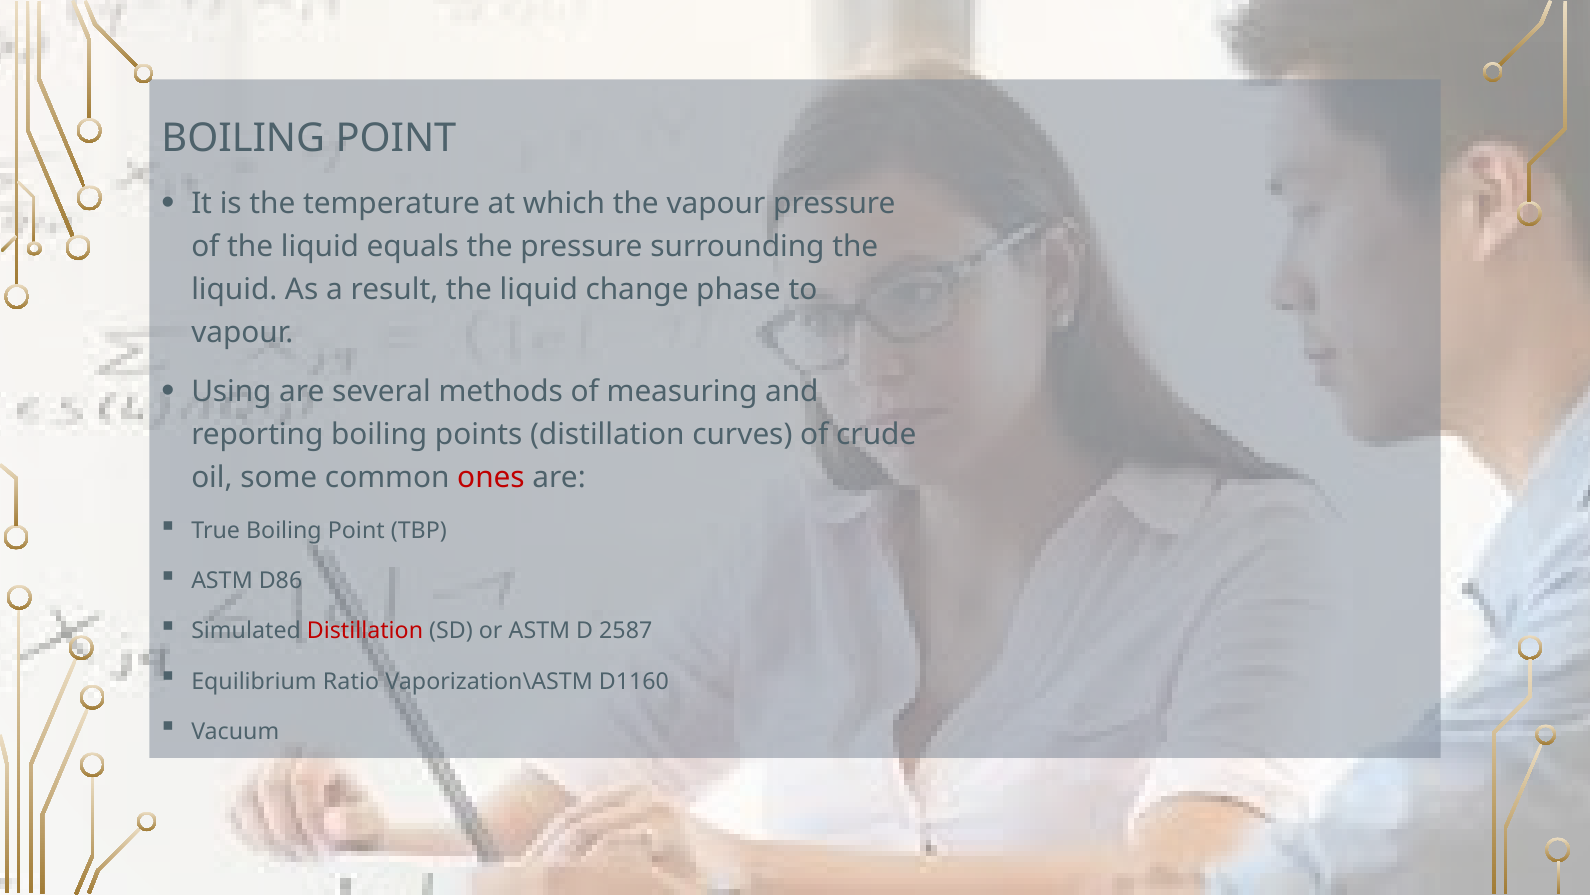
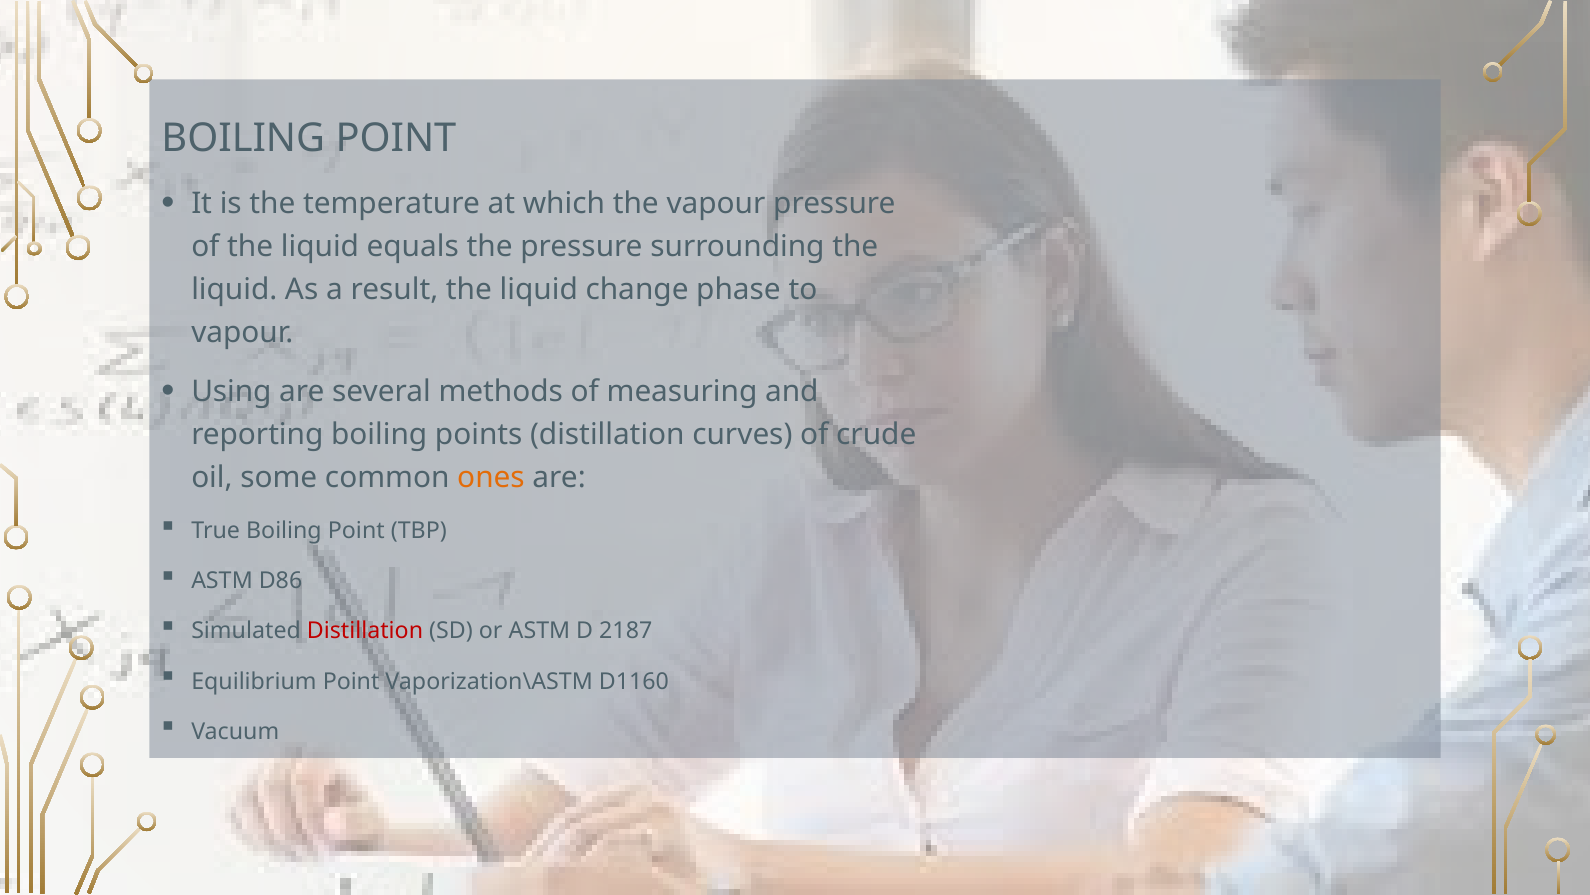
ones colour: red -> orange
2587: 2587 -> 2187
Equilibrium Ratio: Ratio -> Point
